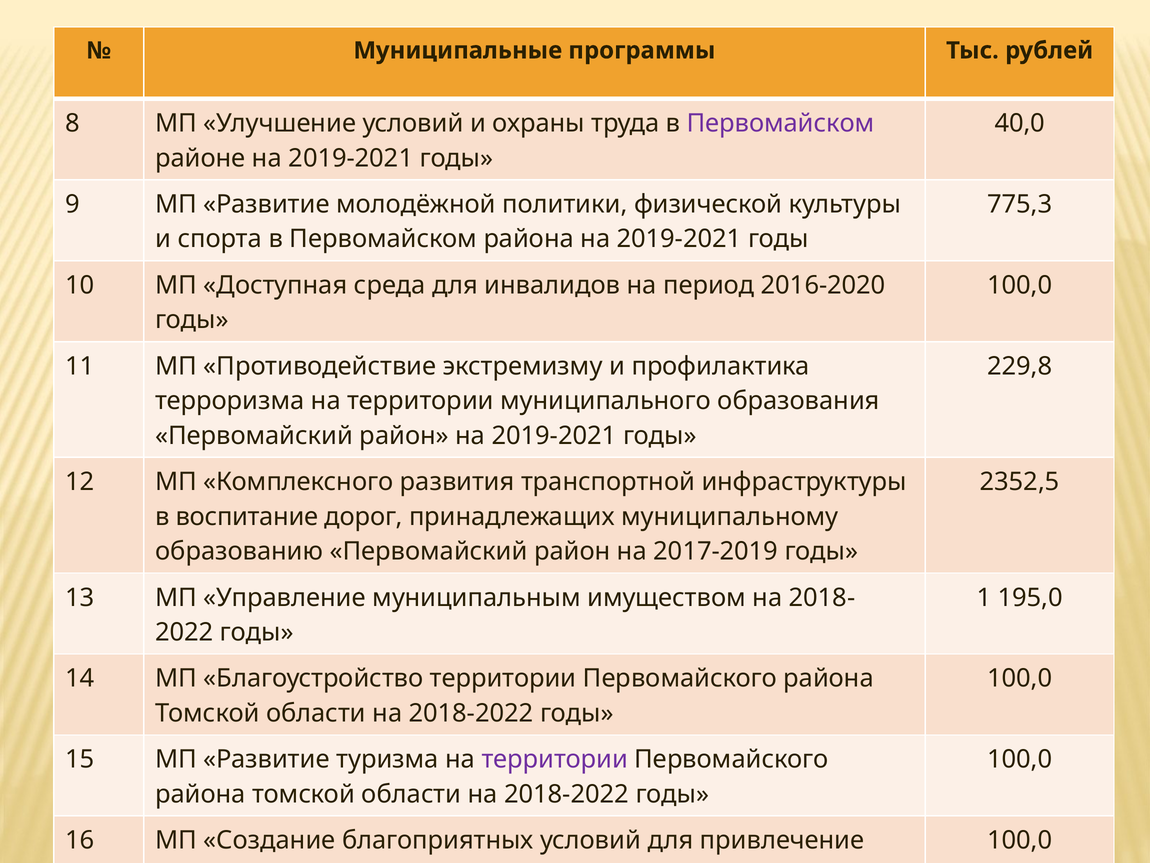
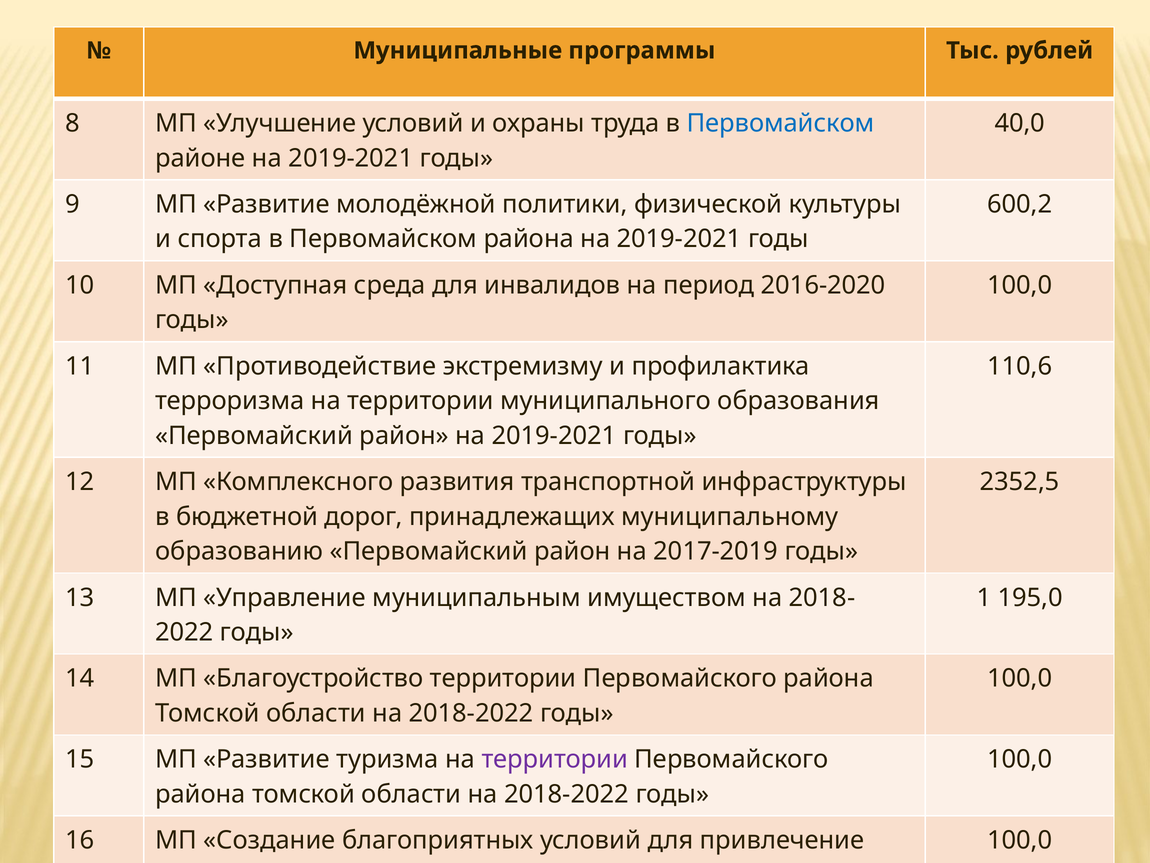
Первомайском at (781, 123) colour: purple -> blue
775,3: 775,3 -> 600,2
229,8: 229,8 -> 110,6
воспитание: воспитание -> бюджетной
